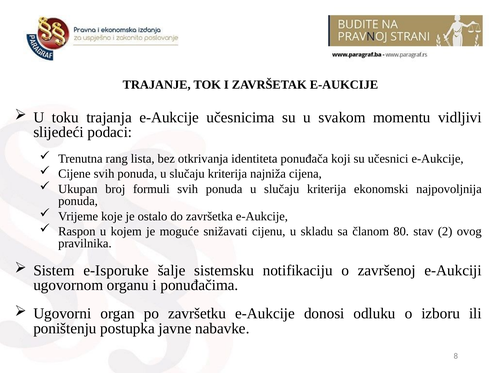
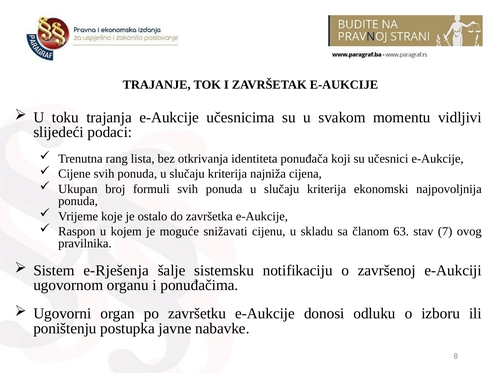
80: 80 -> 63
2: 2 -> 7
e-Isporuke: e-Isporuke -> e-Rješenja
